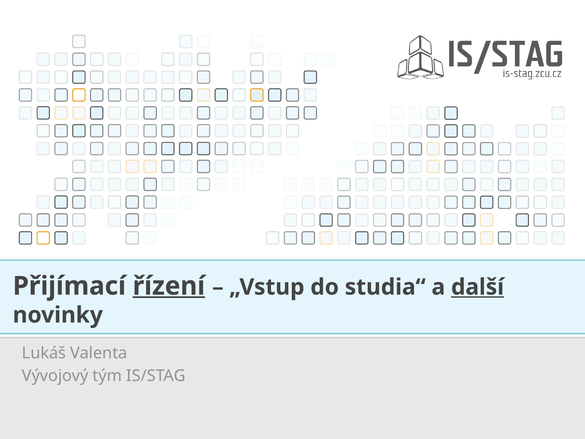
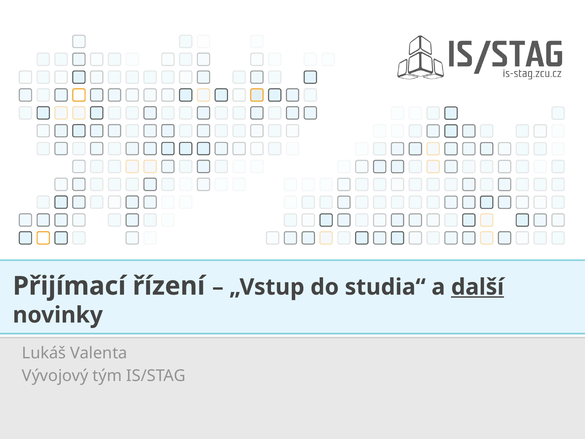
řízení underline: present -> none
